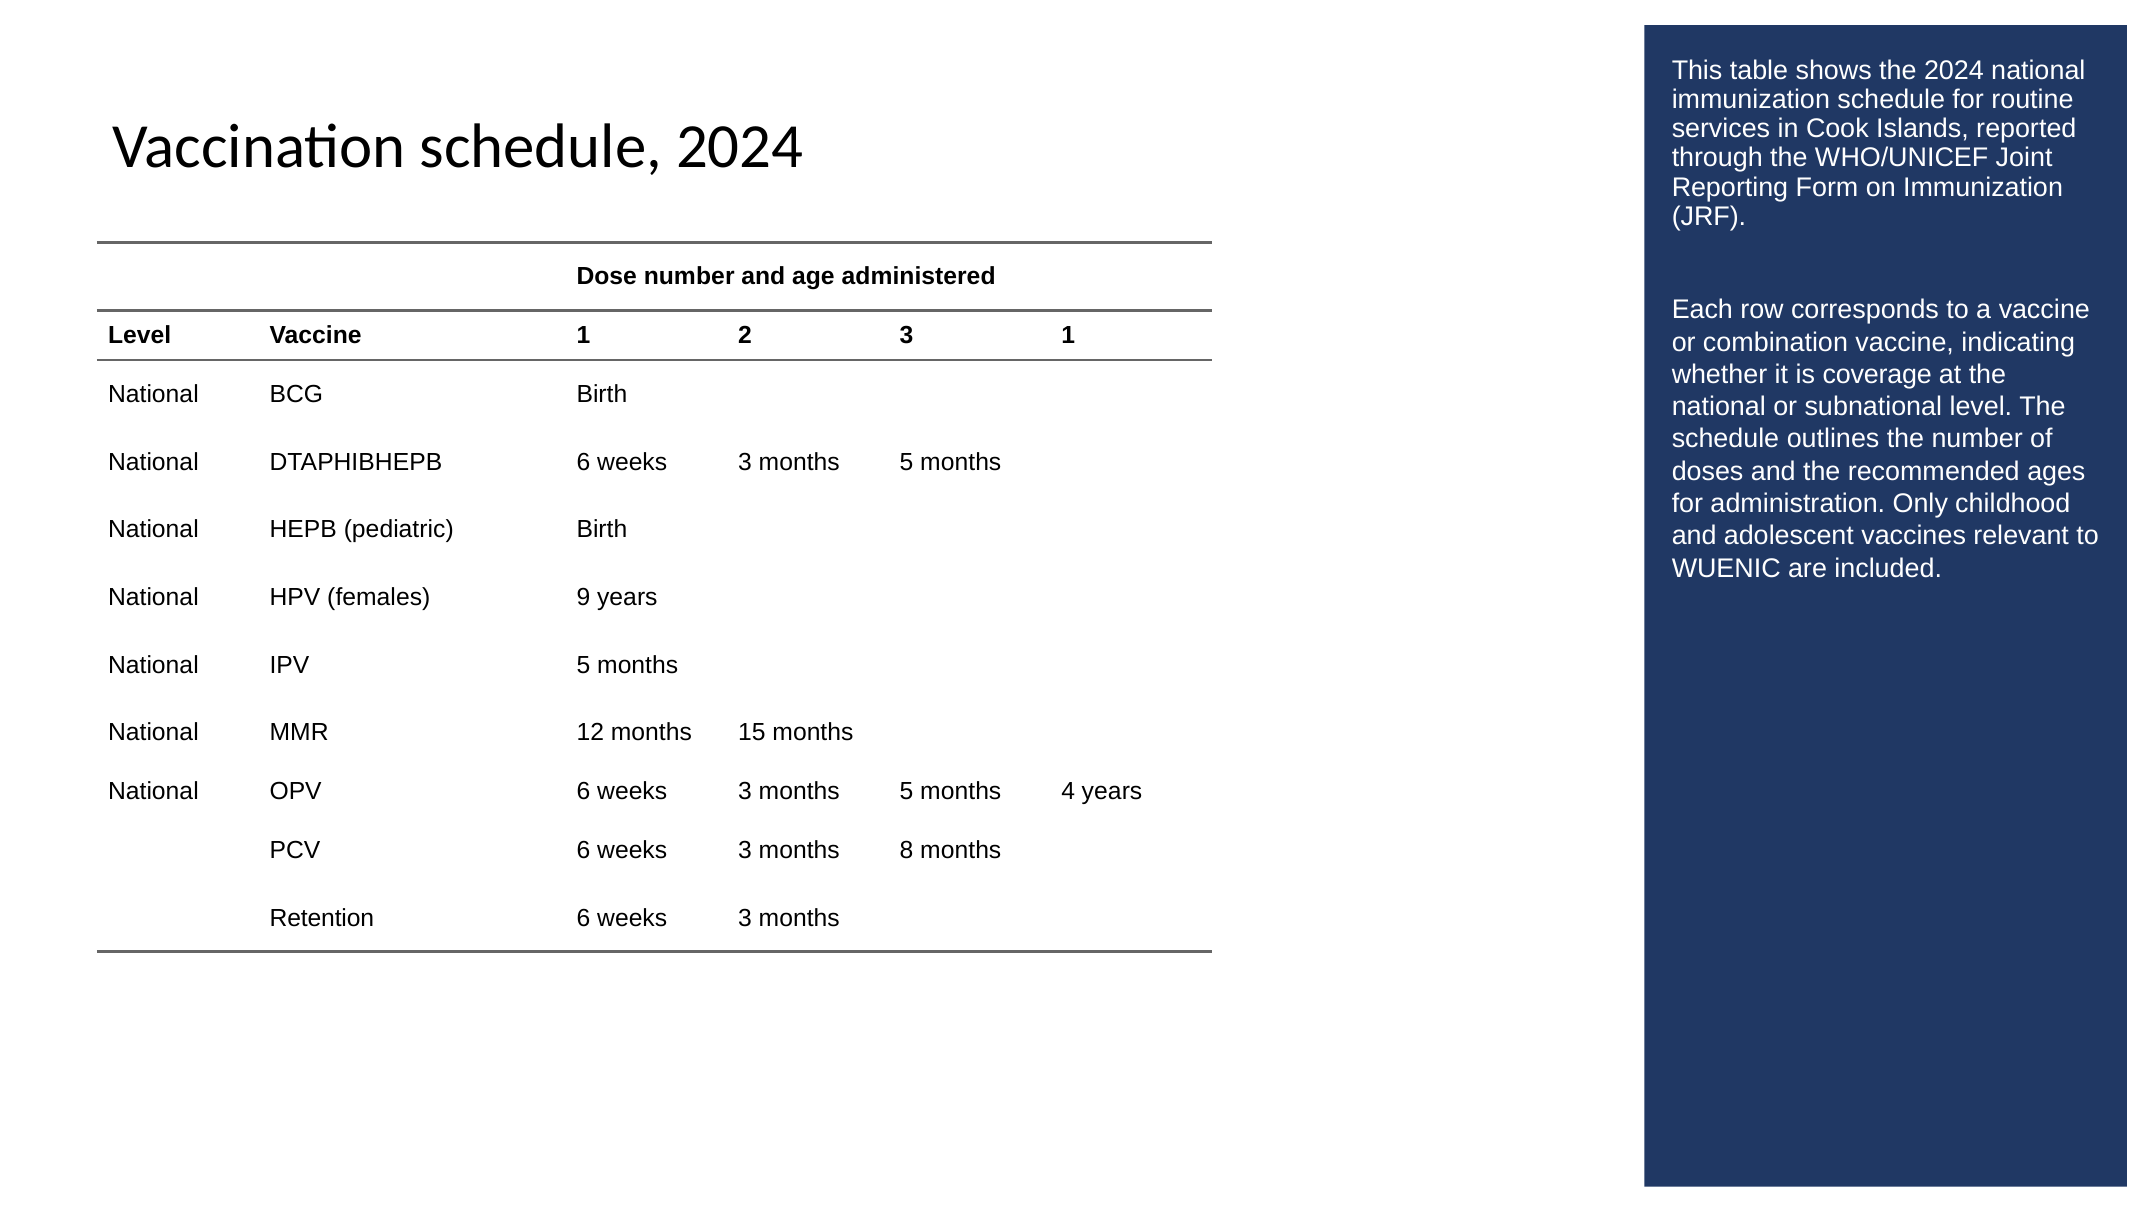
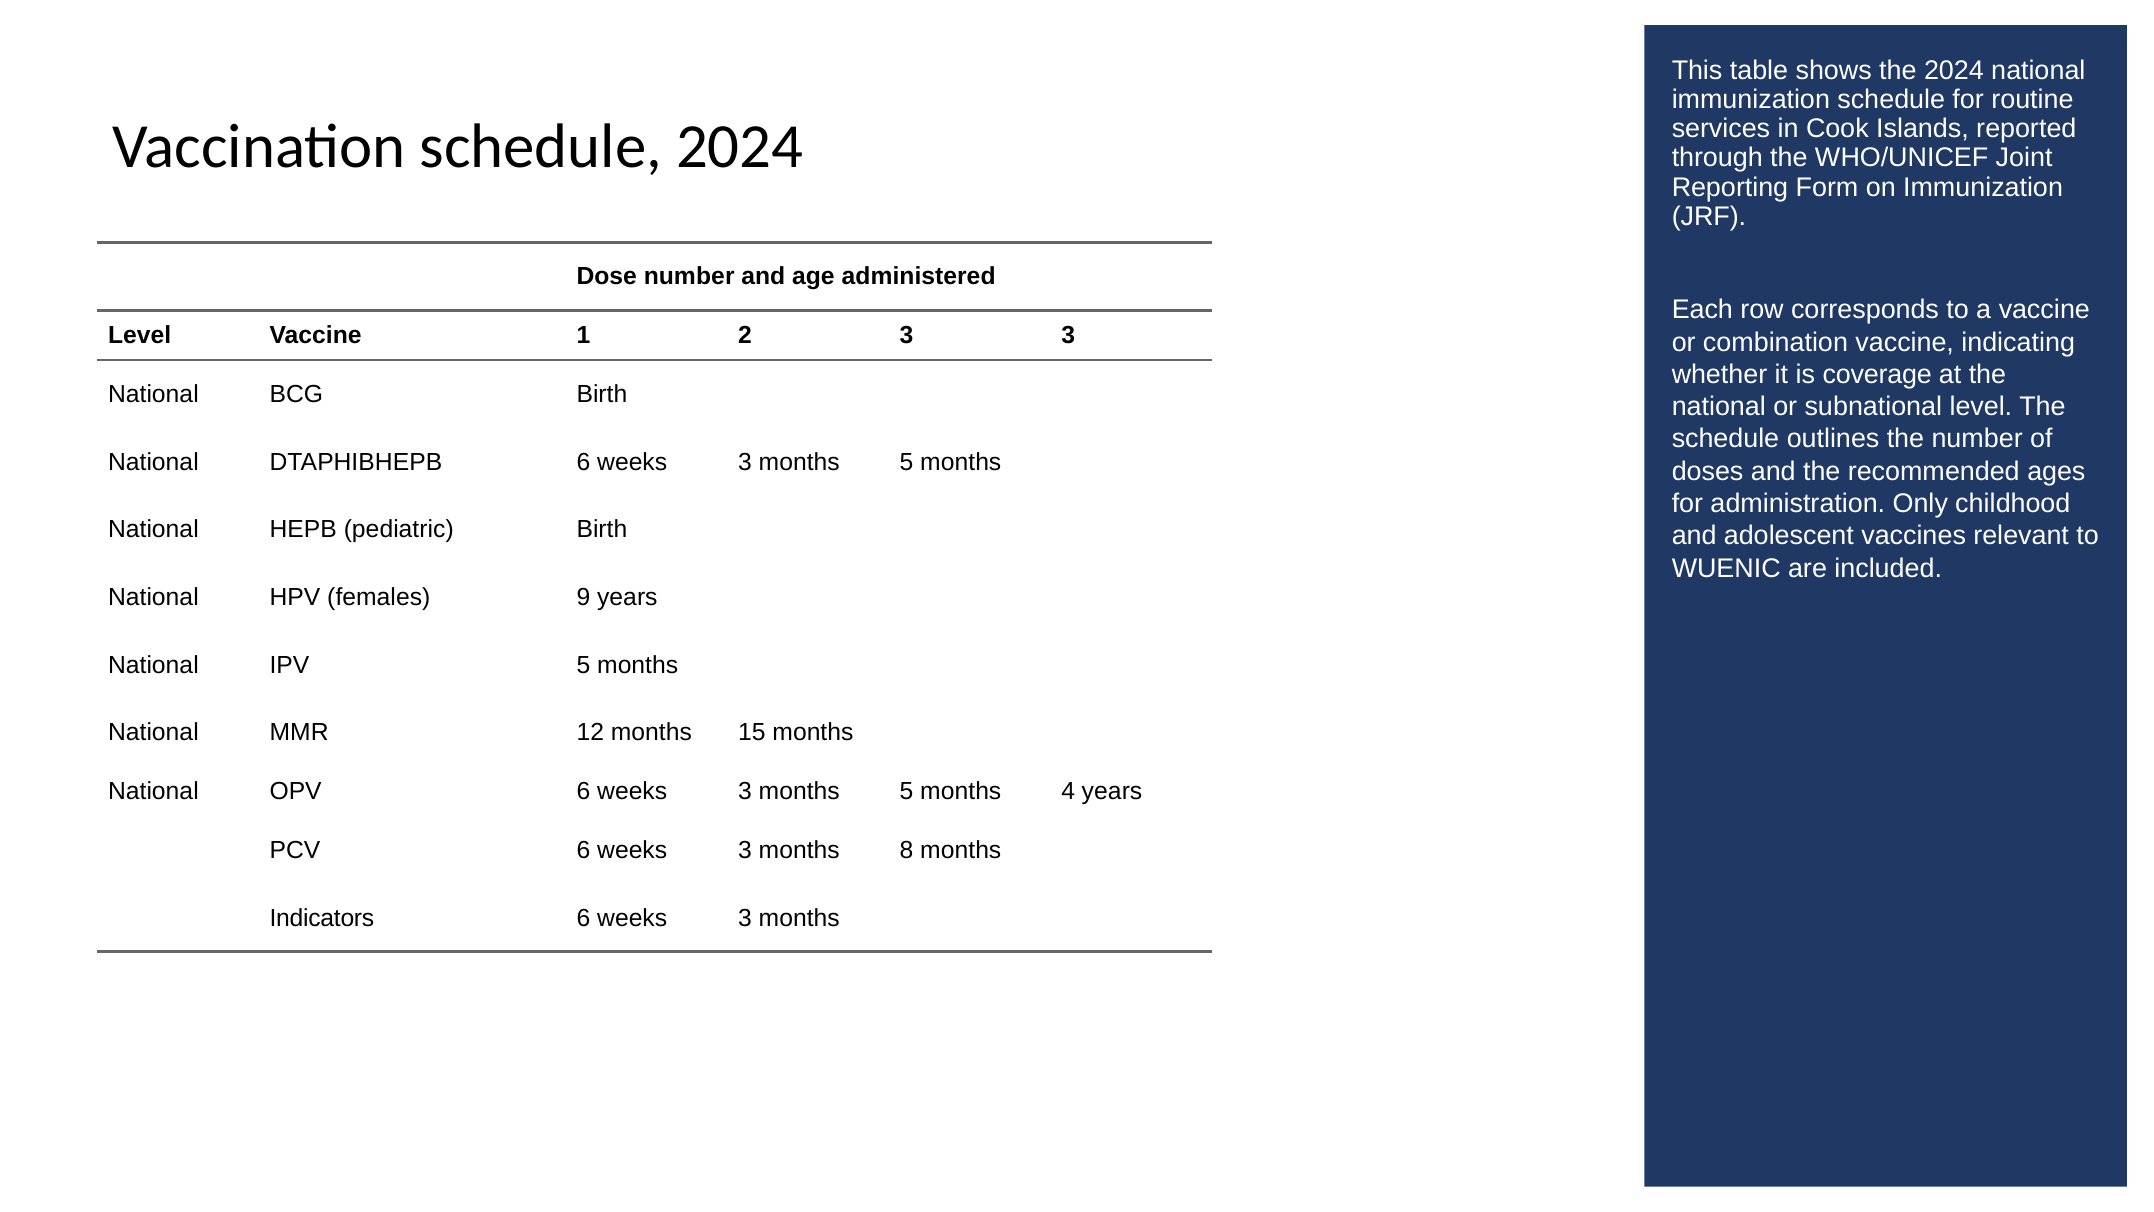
3 1: 1 -> 3
Retention: Retention -> Indicators
